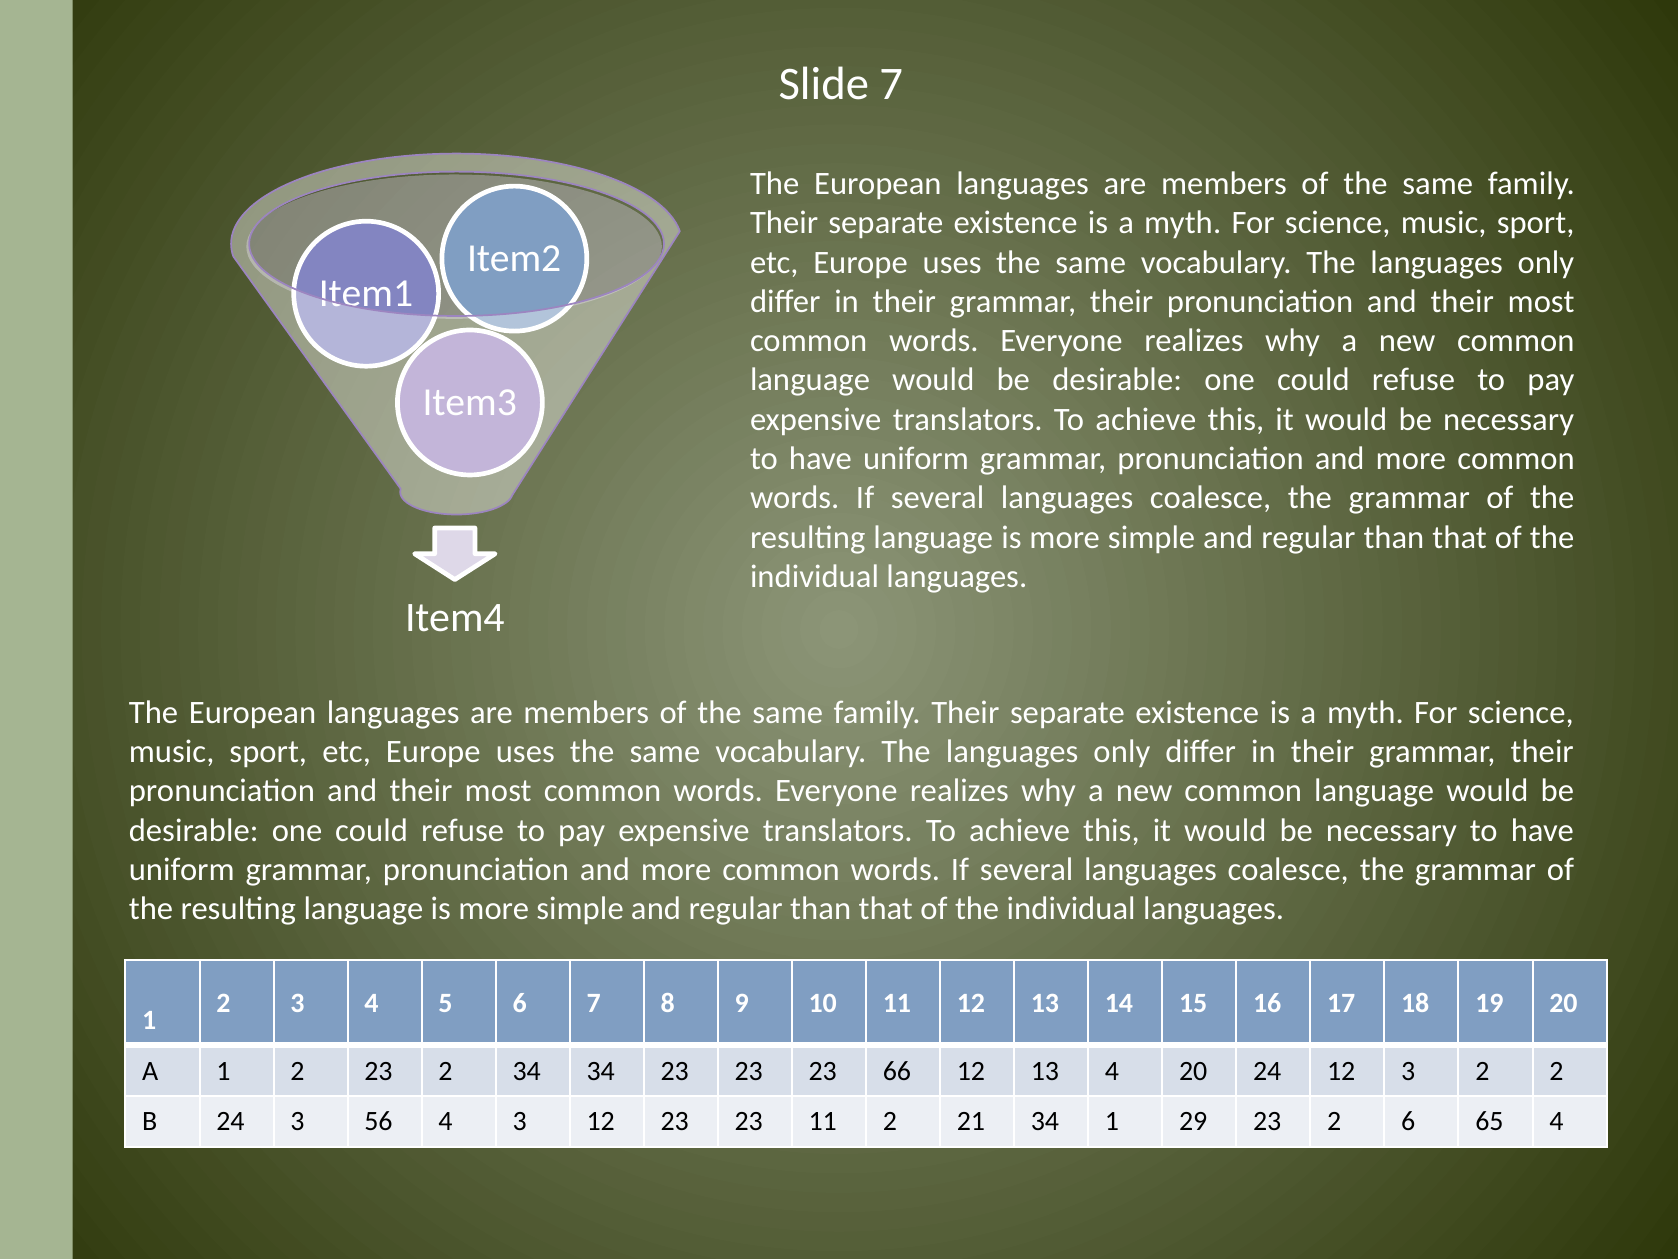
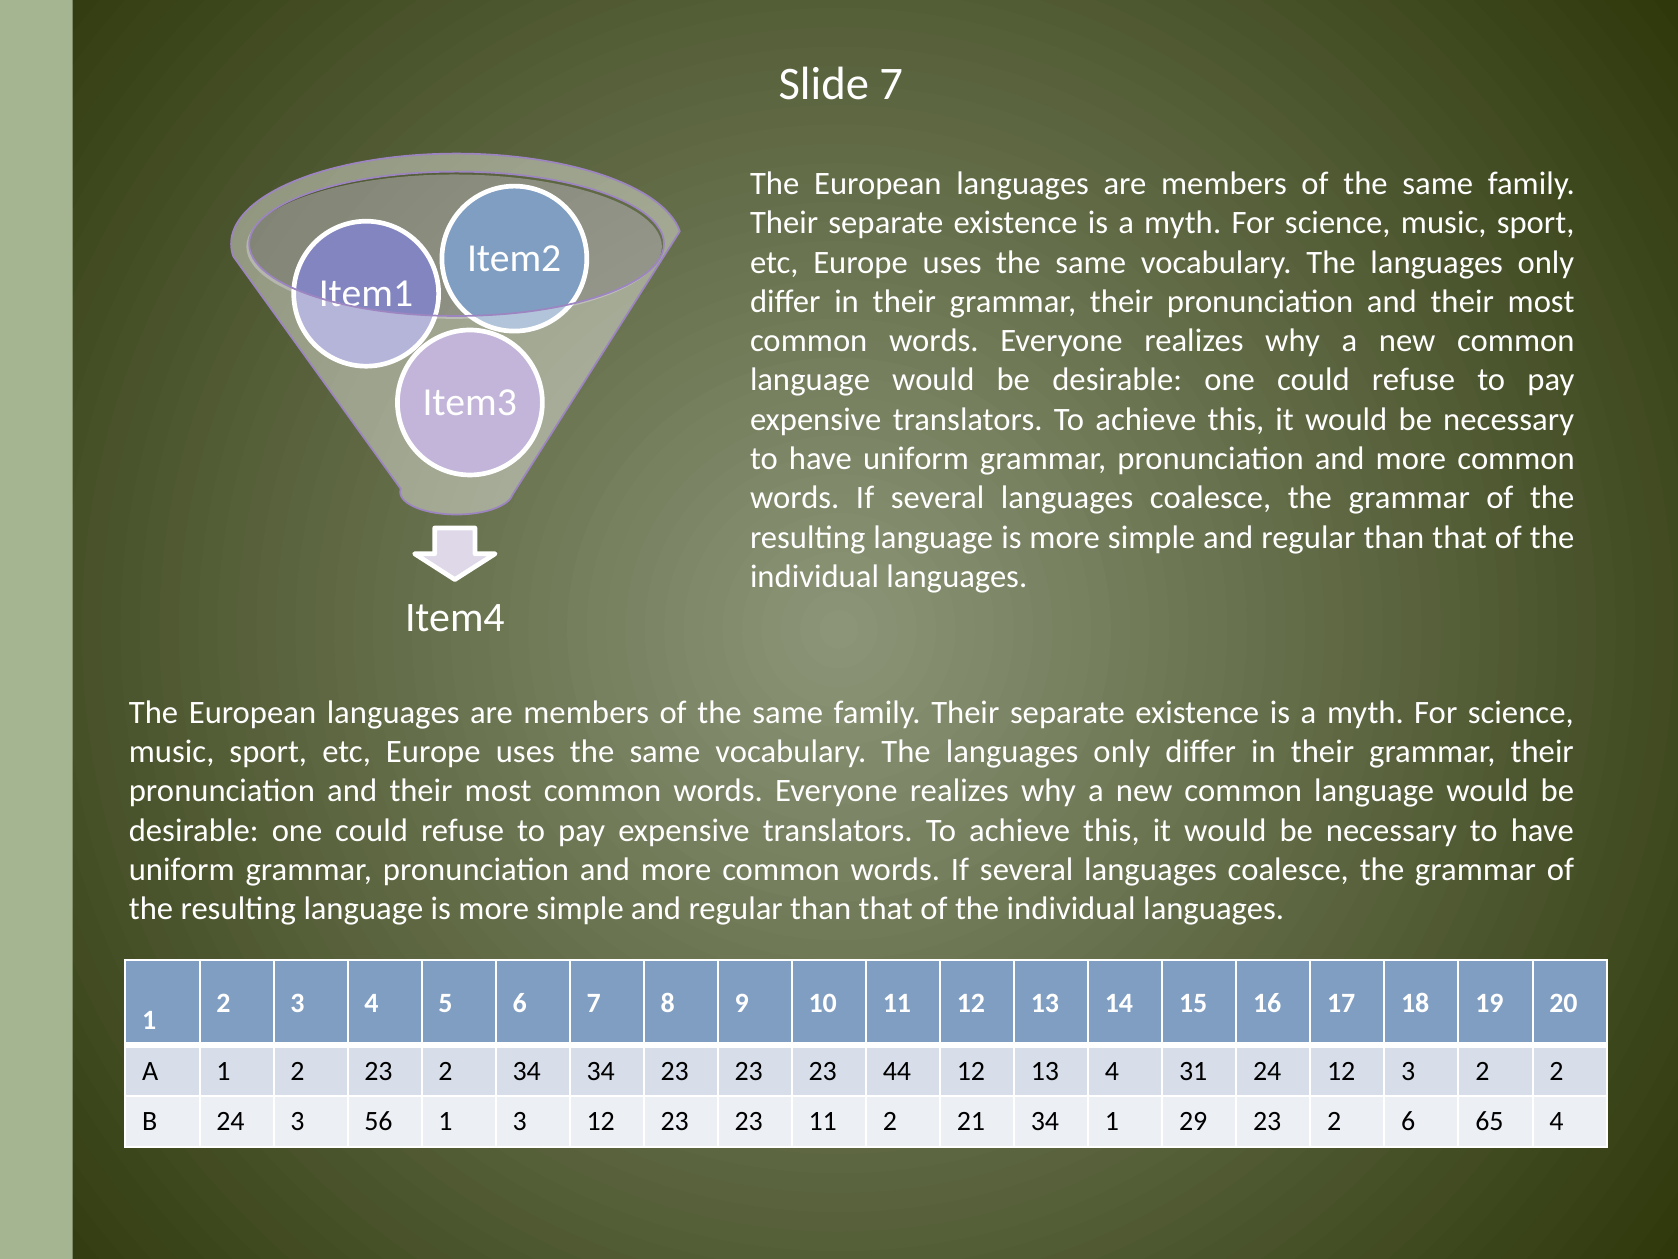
66: 66 -> 44
4 20: 20 -> 31
56 4: 4 -> 1
